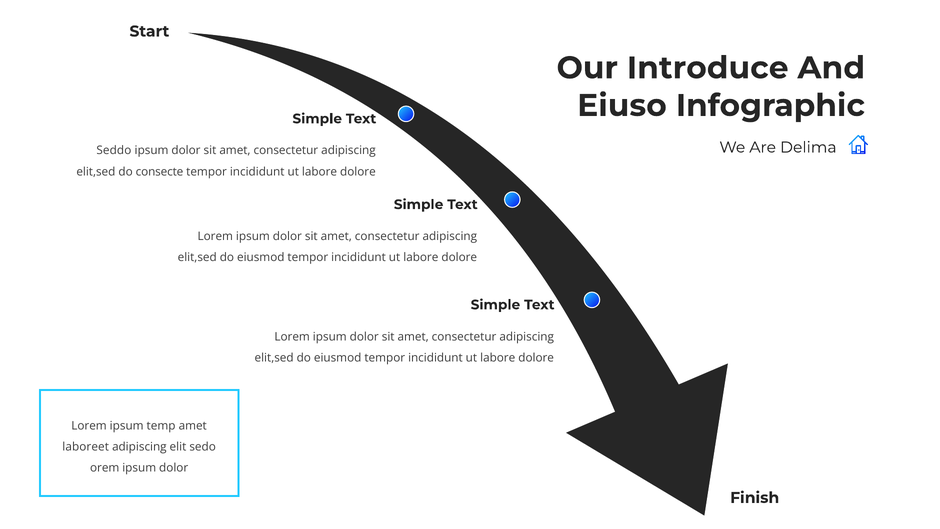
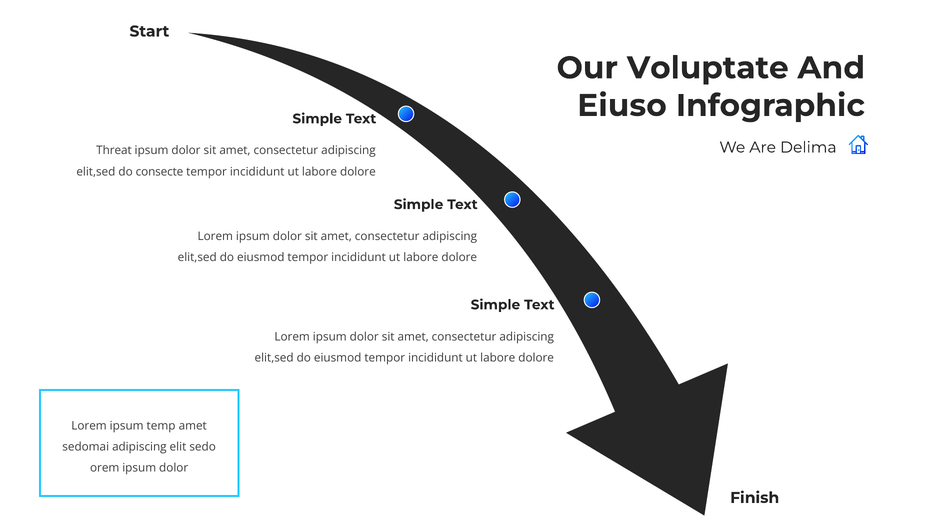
Introduce: Introduce -> Voluptate
Seddo: Seddo -> Threat
laboreet: laboreet -> sedomai
